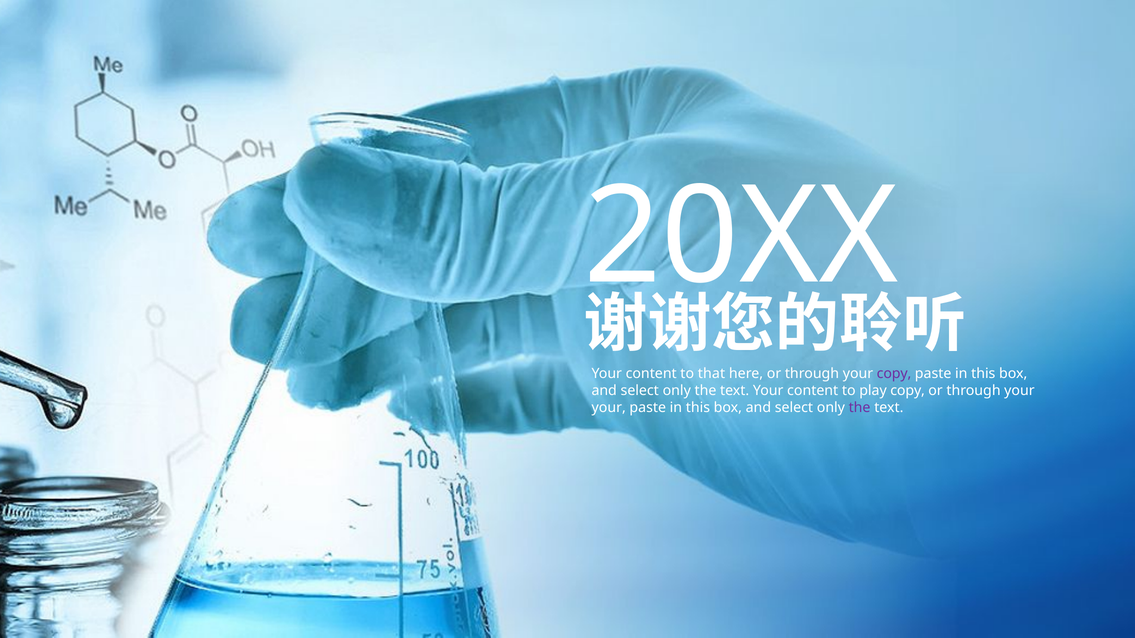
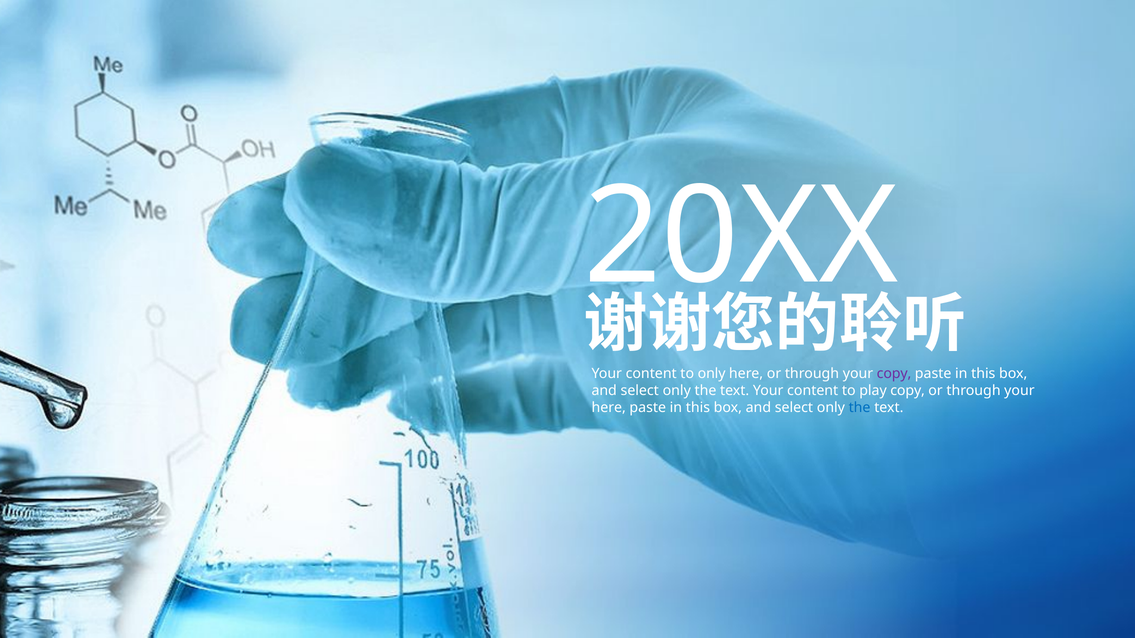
to that: that -> only
your at (609, 408): your -> here
the at (860, 408) colour: purple -> blue
